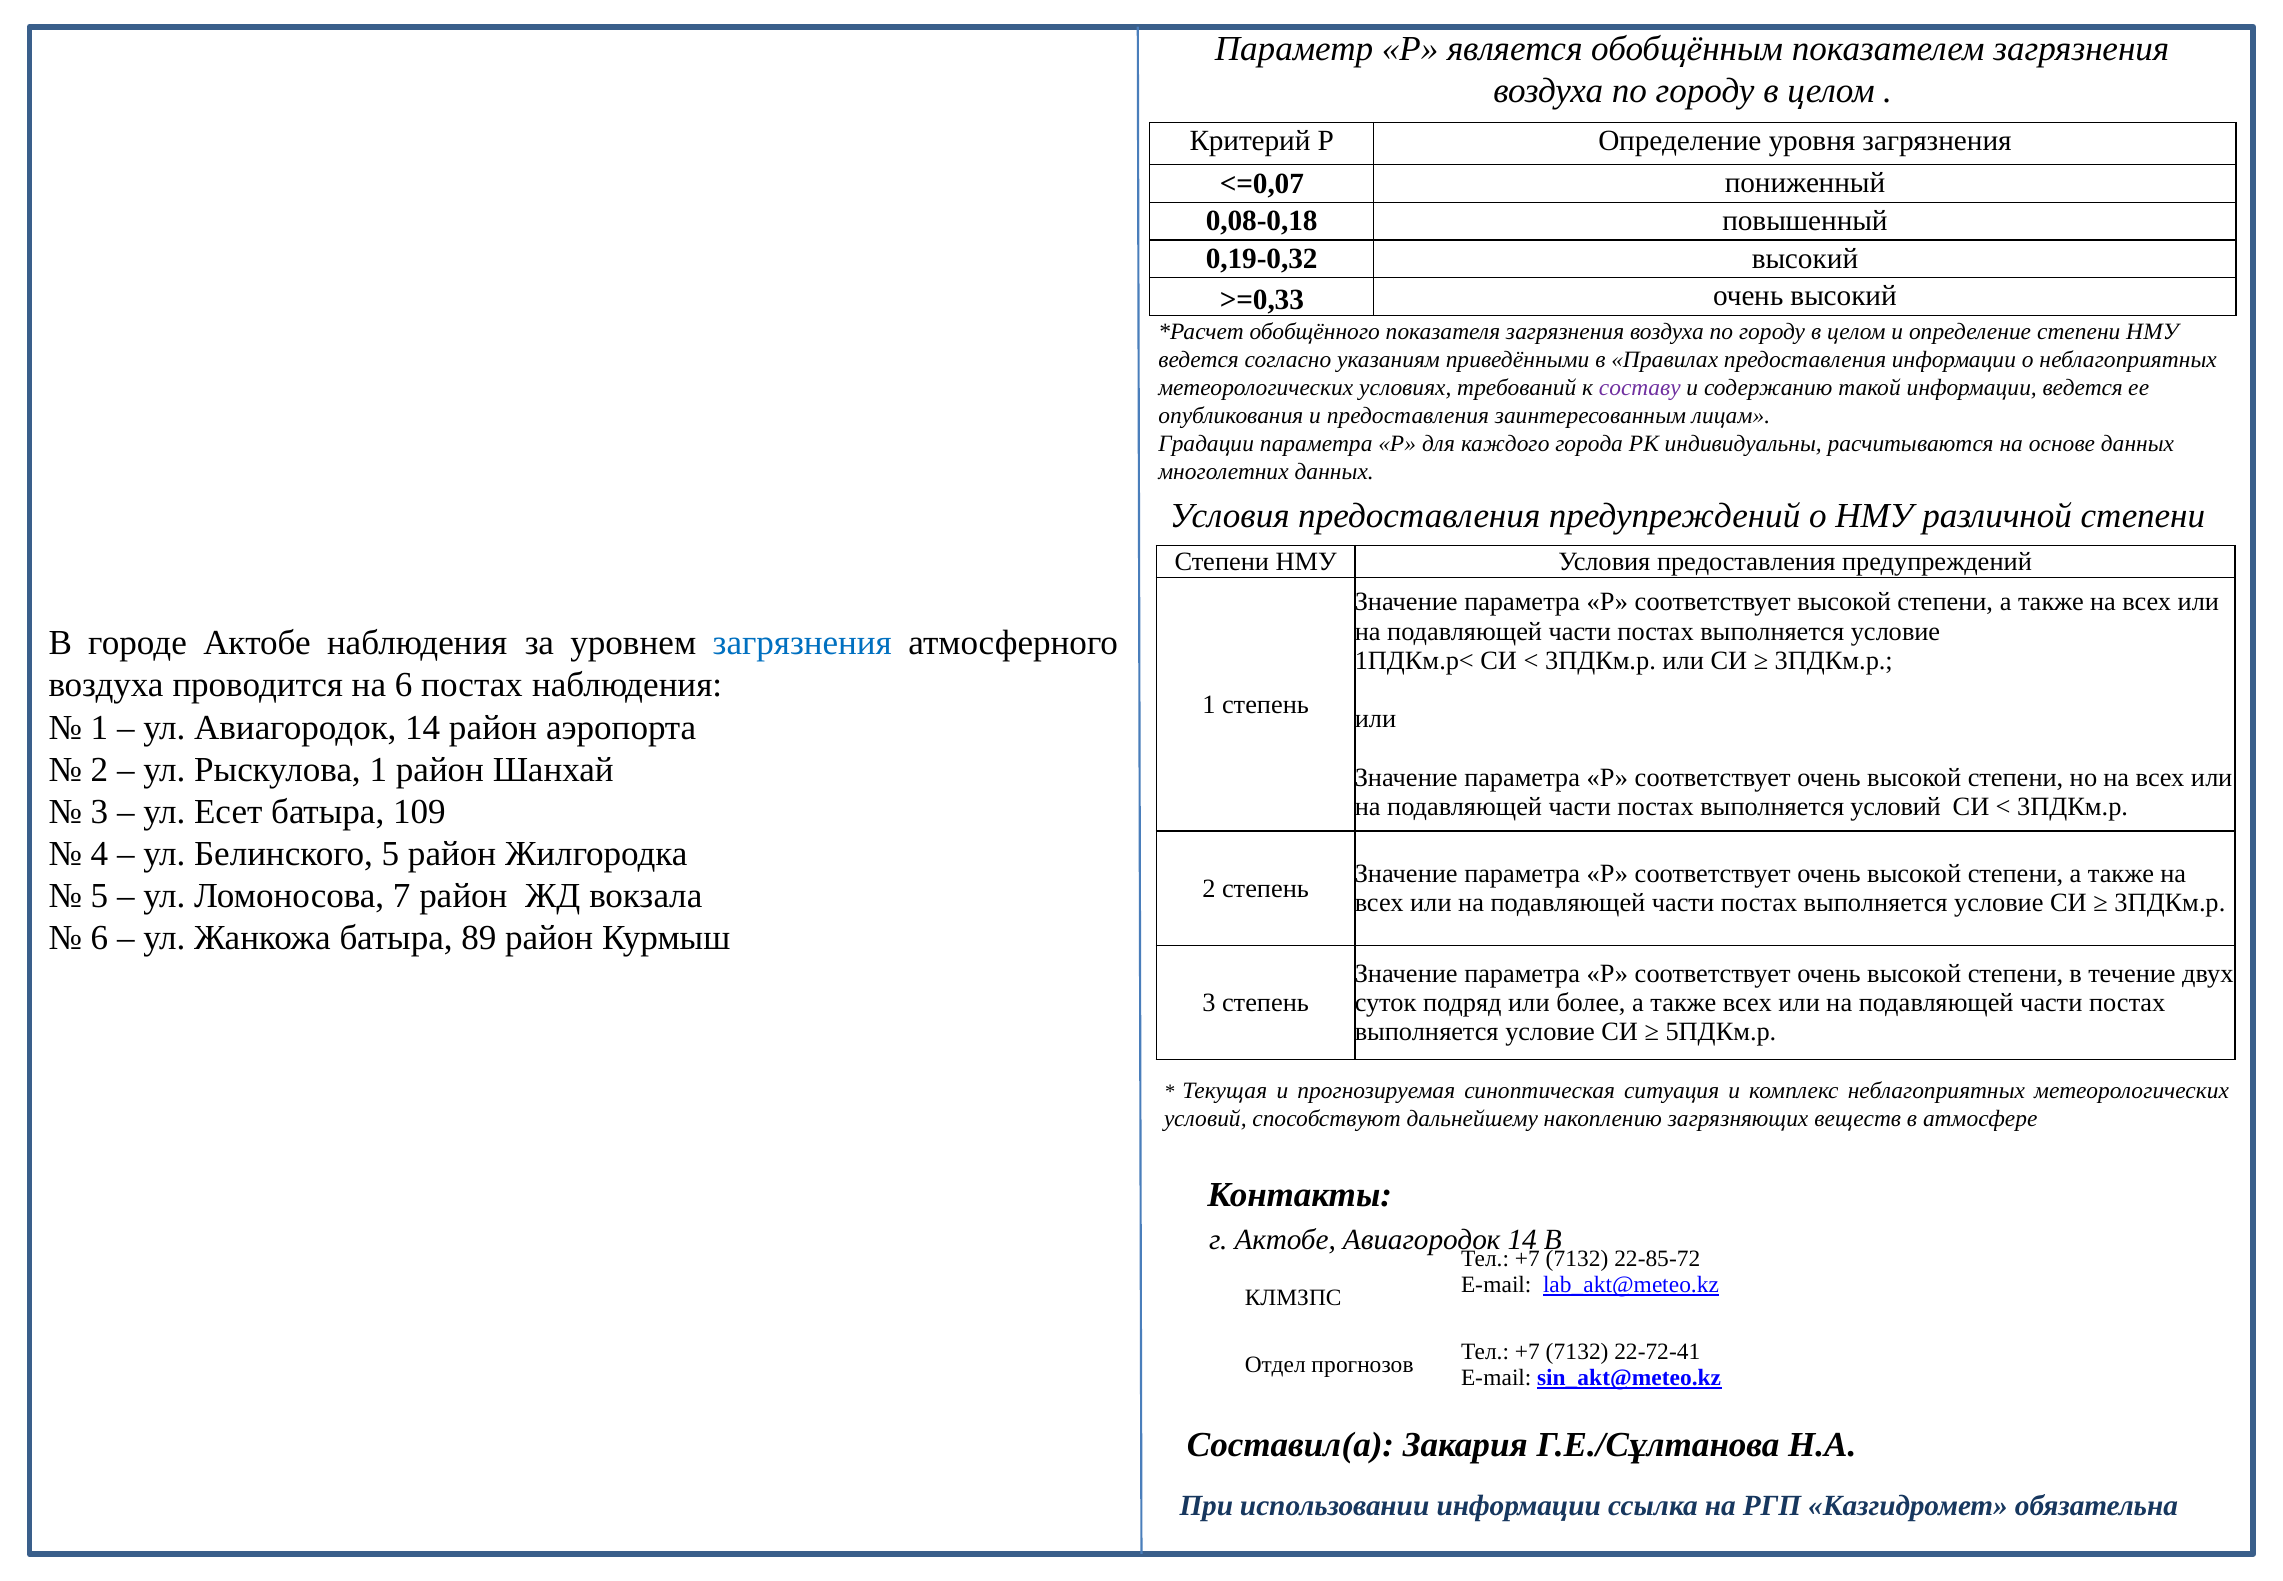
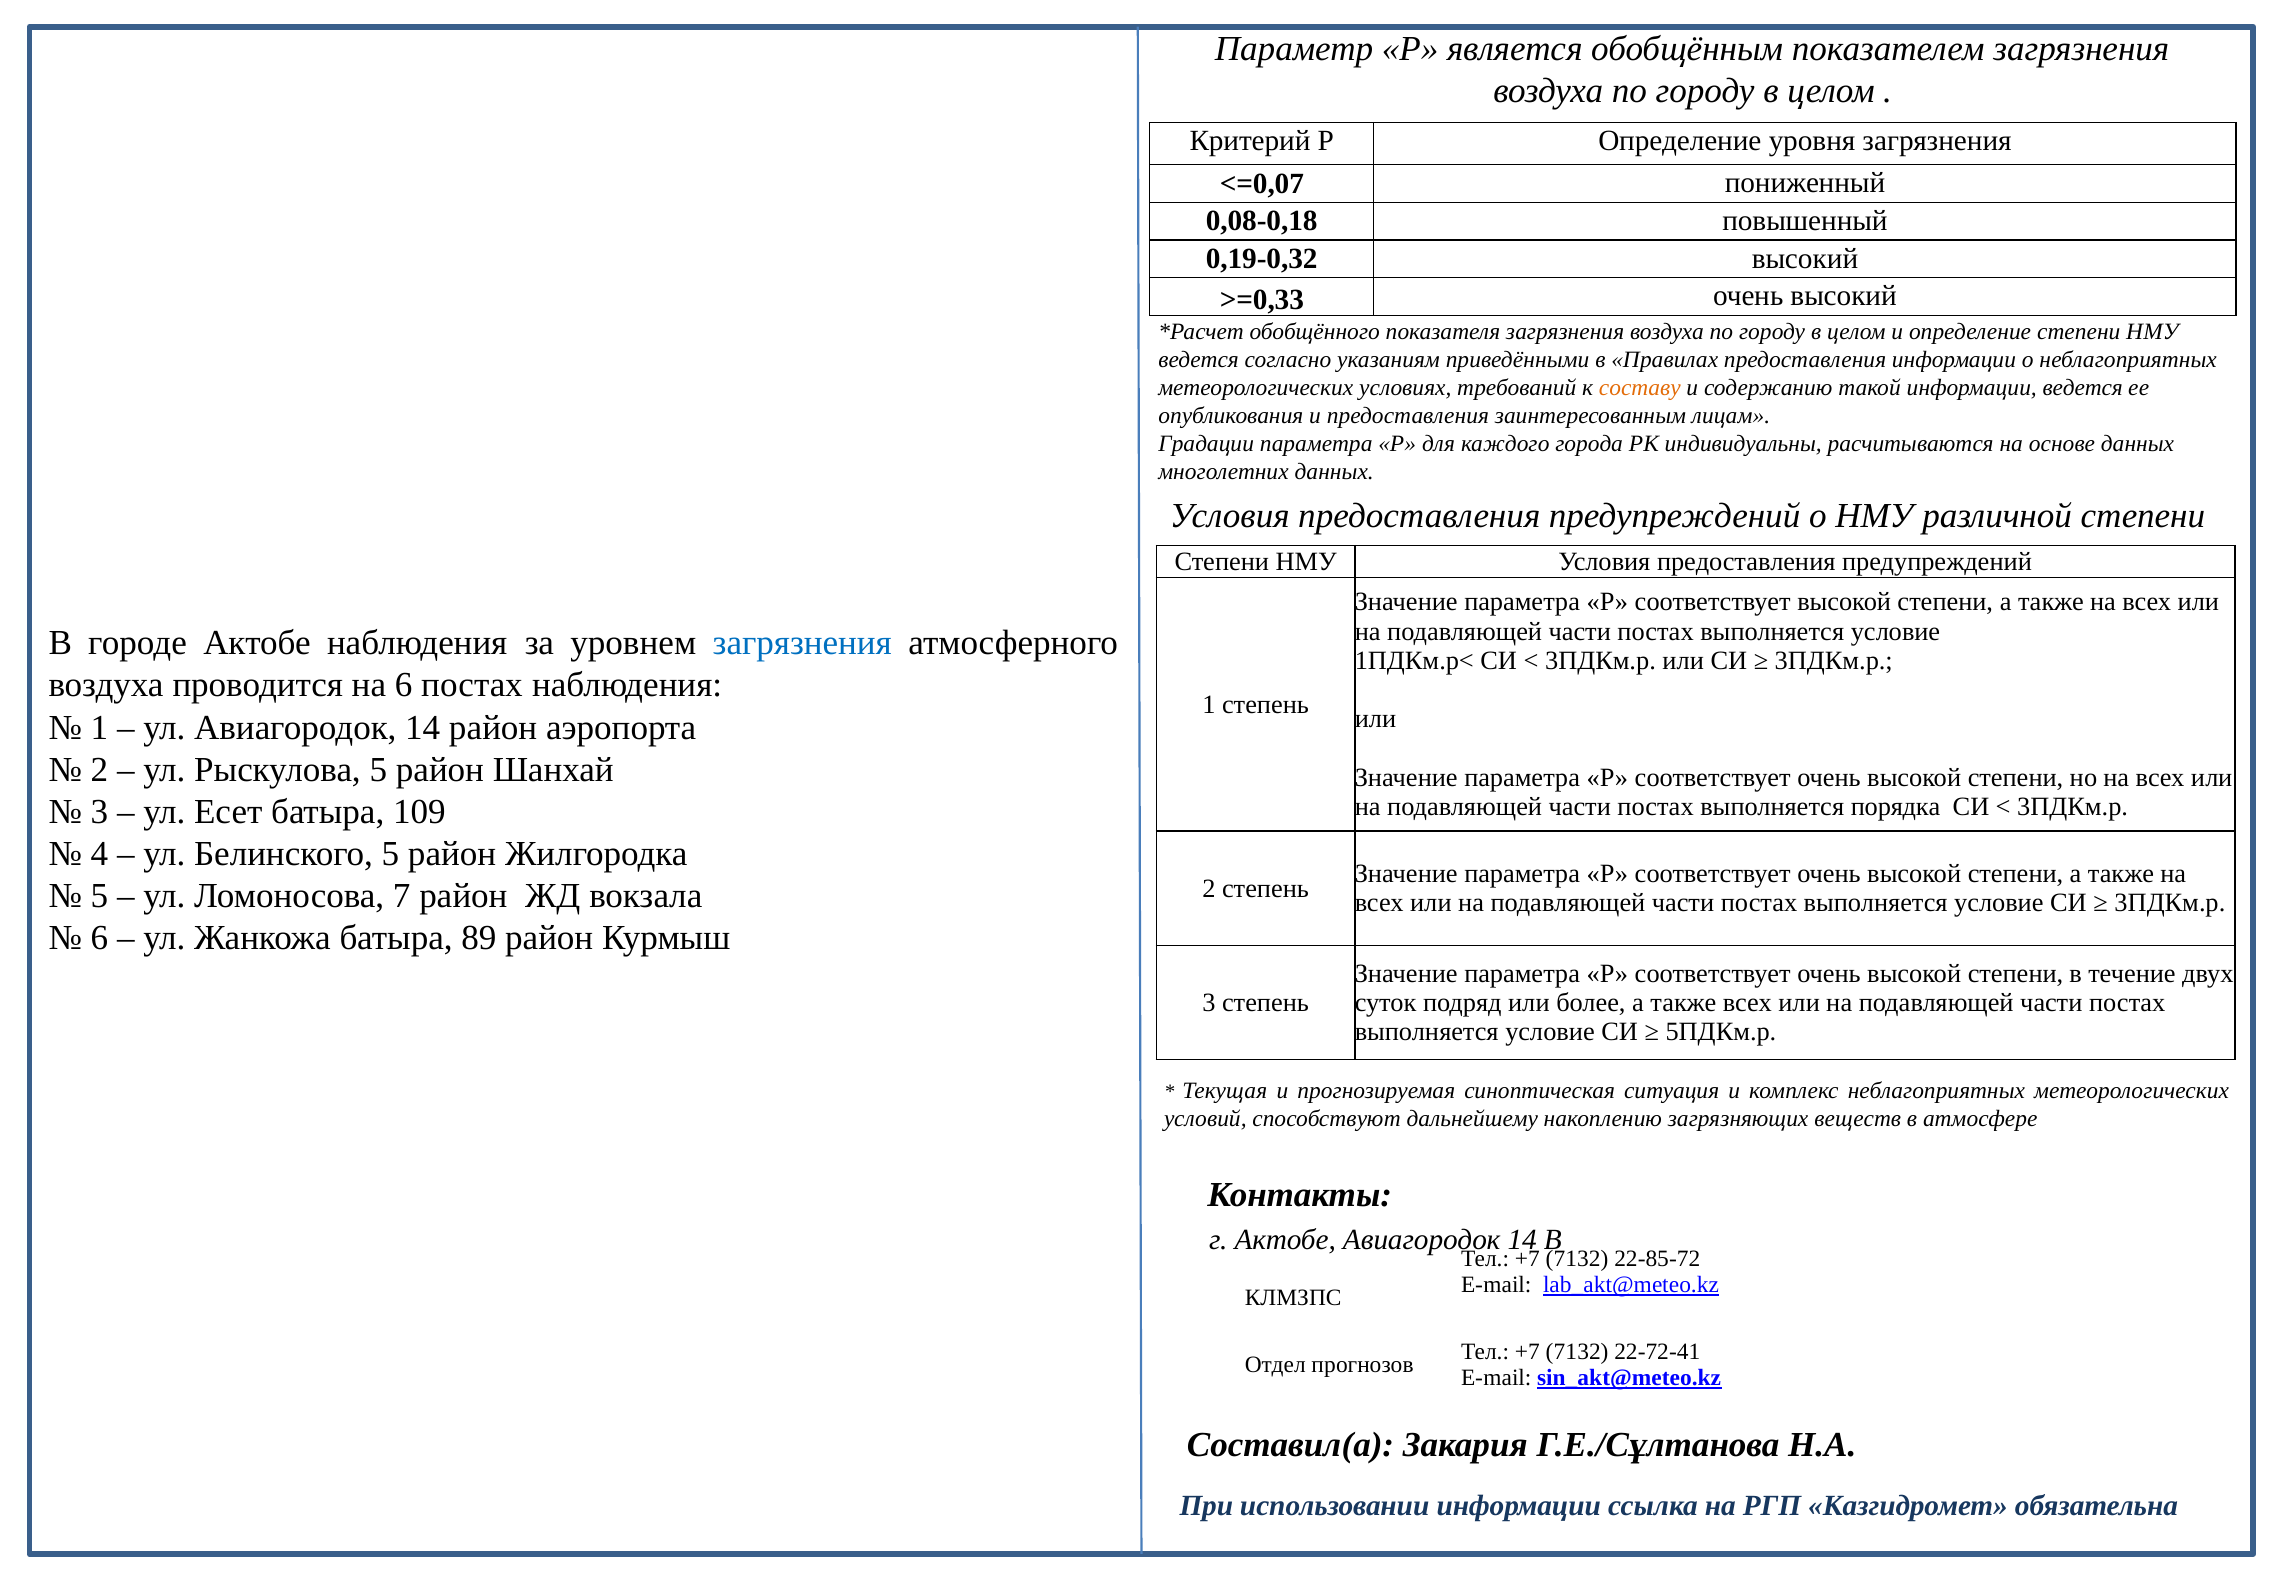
составу colour: purple -> orange
Рыскулова 1: 1 -> 5
выполняется условий: условий -> порядка
